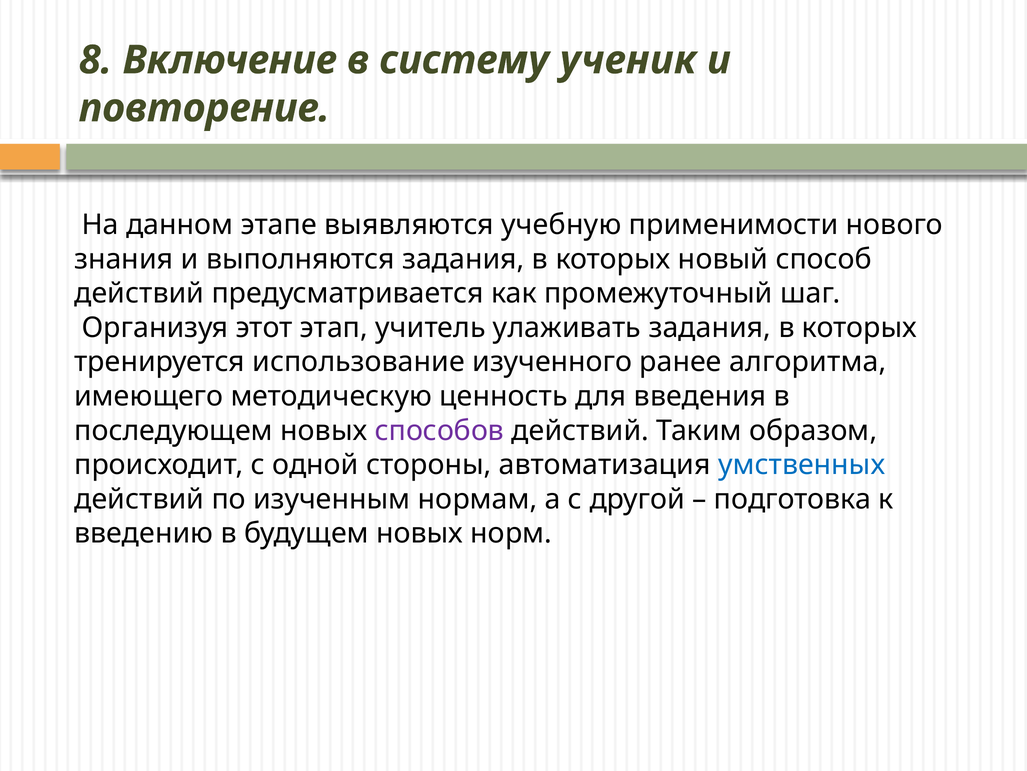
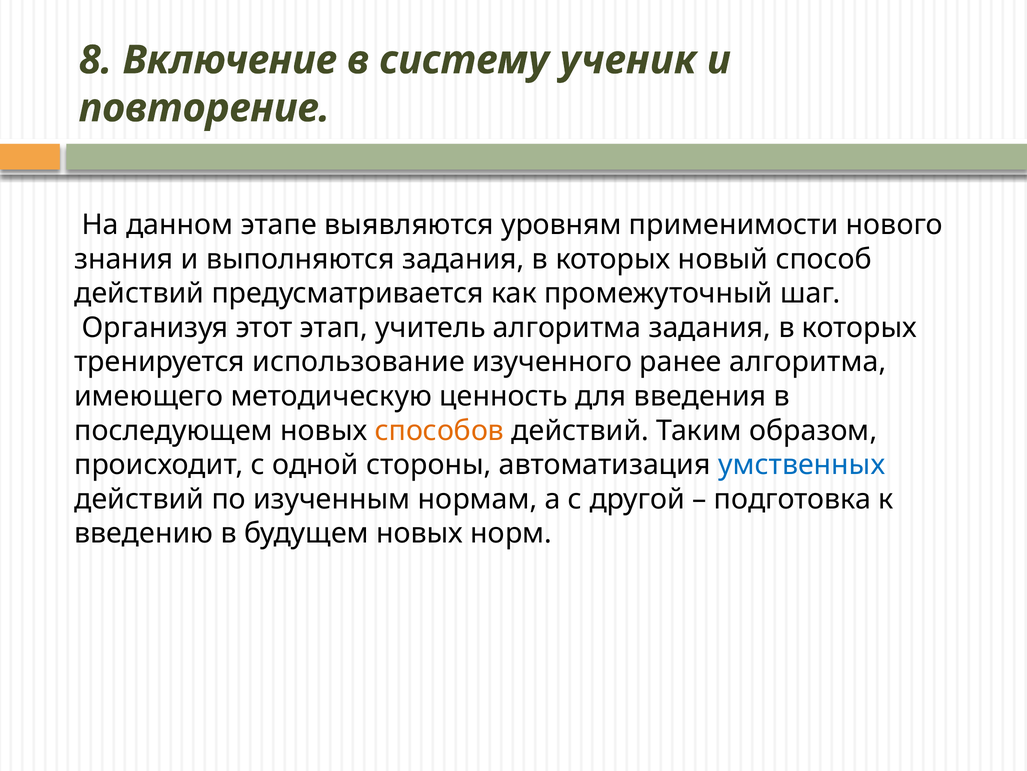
учебную: учебную -> уровням
учитель улаживать: улаживать -> алгоритма
способов colour: purple -> orange
